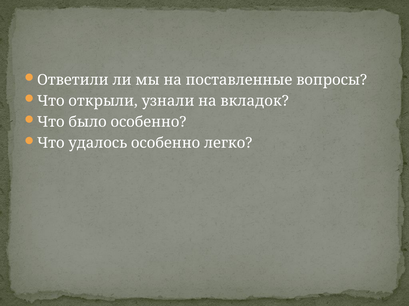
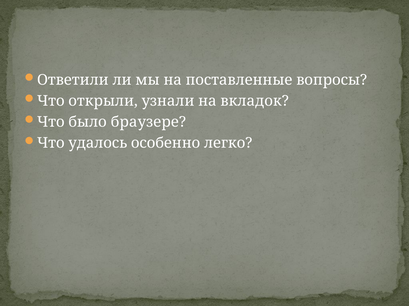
было особенно: особенно -> браузере
